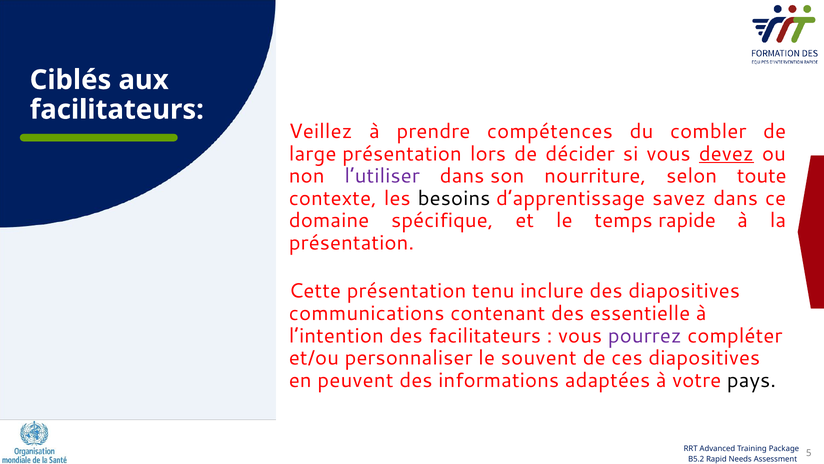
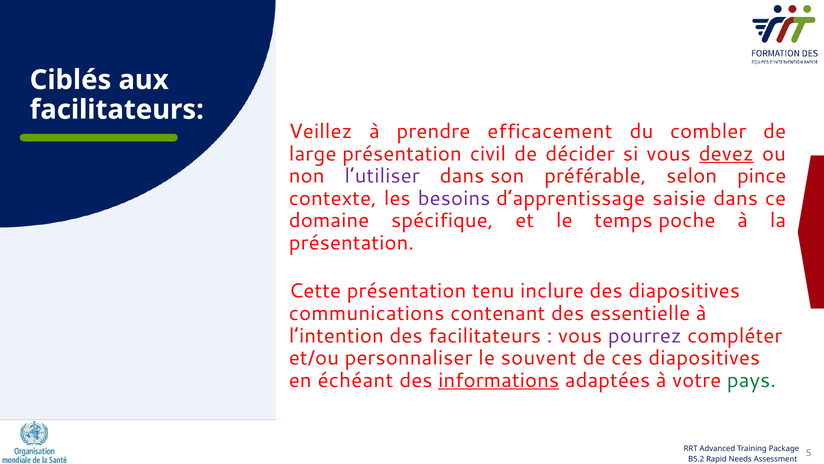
compétences: compétences -> efficacement
lors: lors -> civil
nourriture: nourriture -> préférable
toute: toute -> pince
besoins colour: black -> purple
savez: savez -> saisie
rapide: rapide -> poche
peuvent: peuvent -> échéant
informations underline: none -> present
pays colour: black -> green
